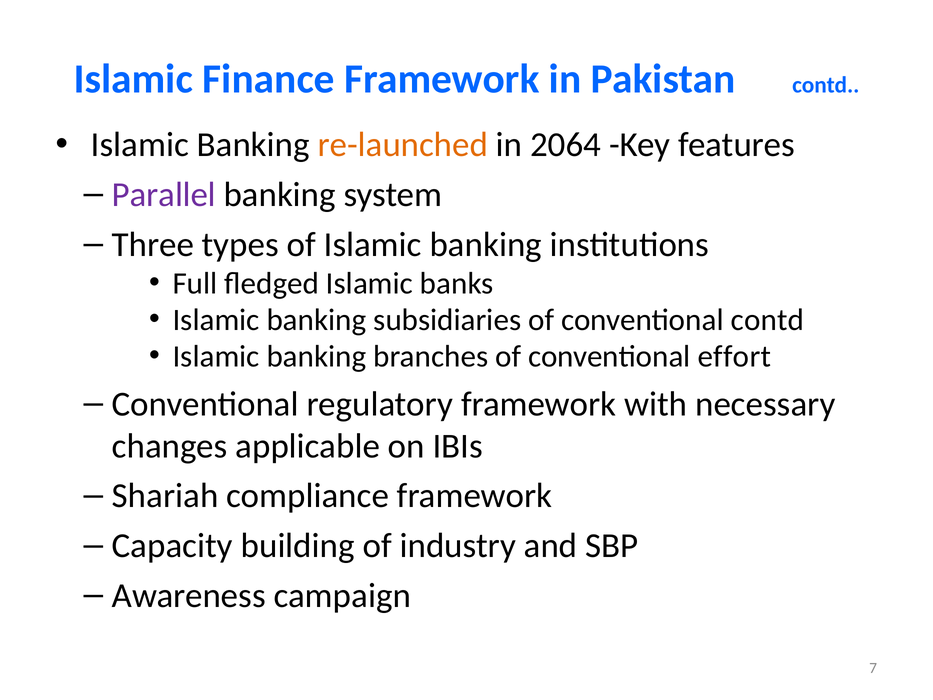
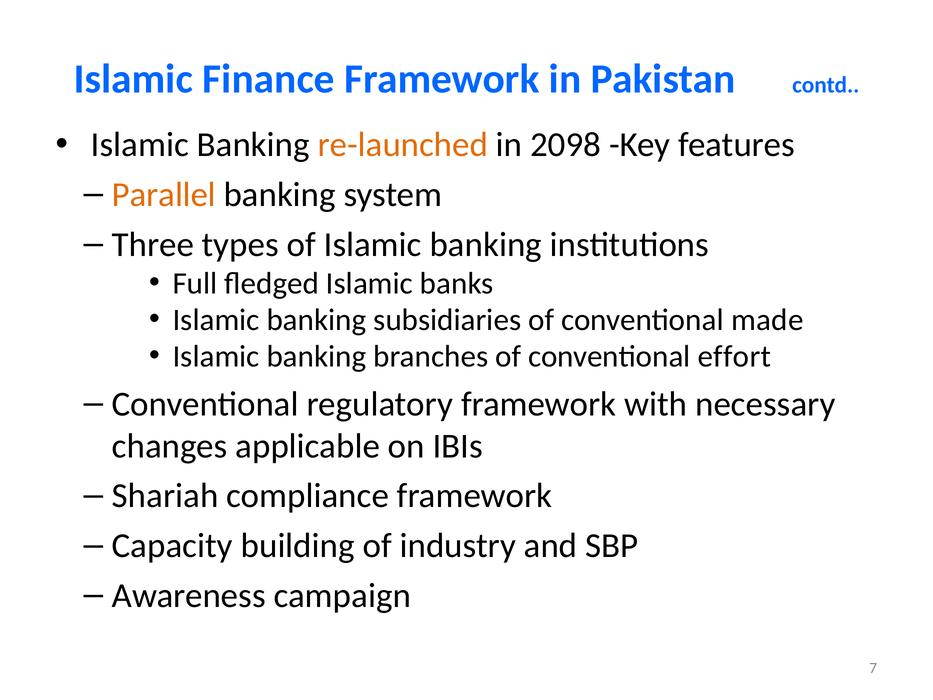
2064: 2064 -> 2098
Parallel colour: purple -> orange
conventional contd: contd -> made
